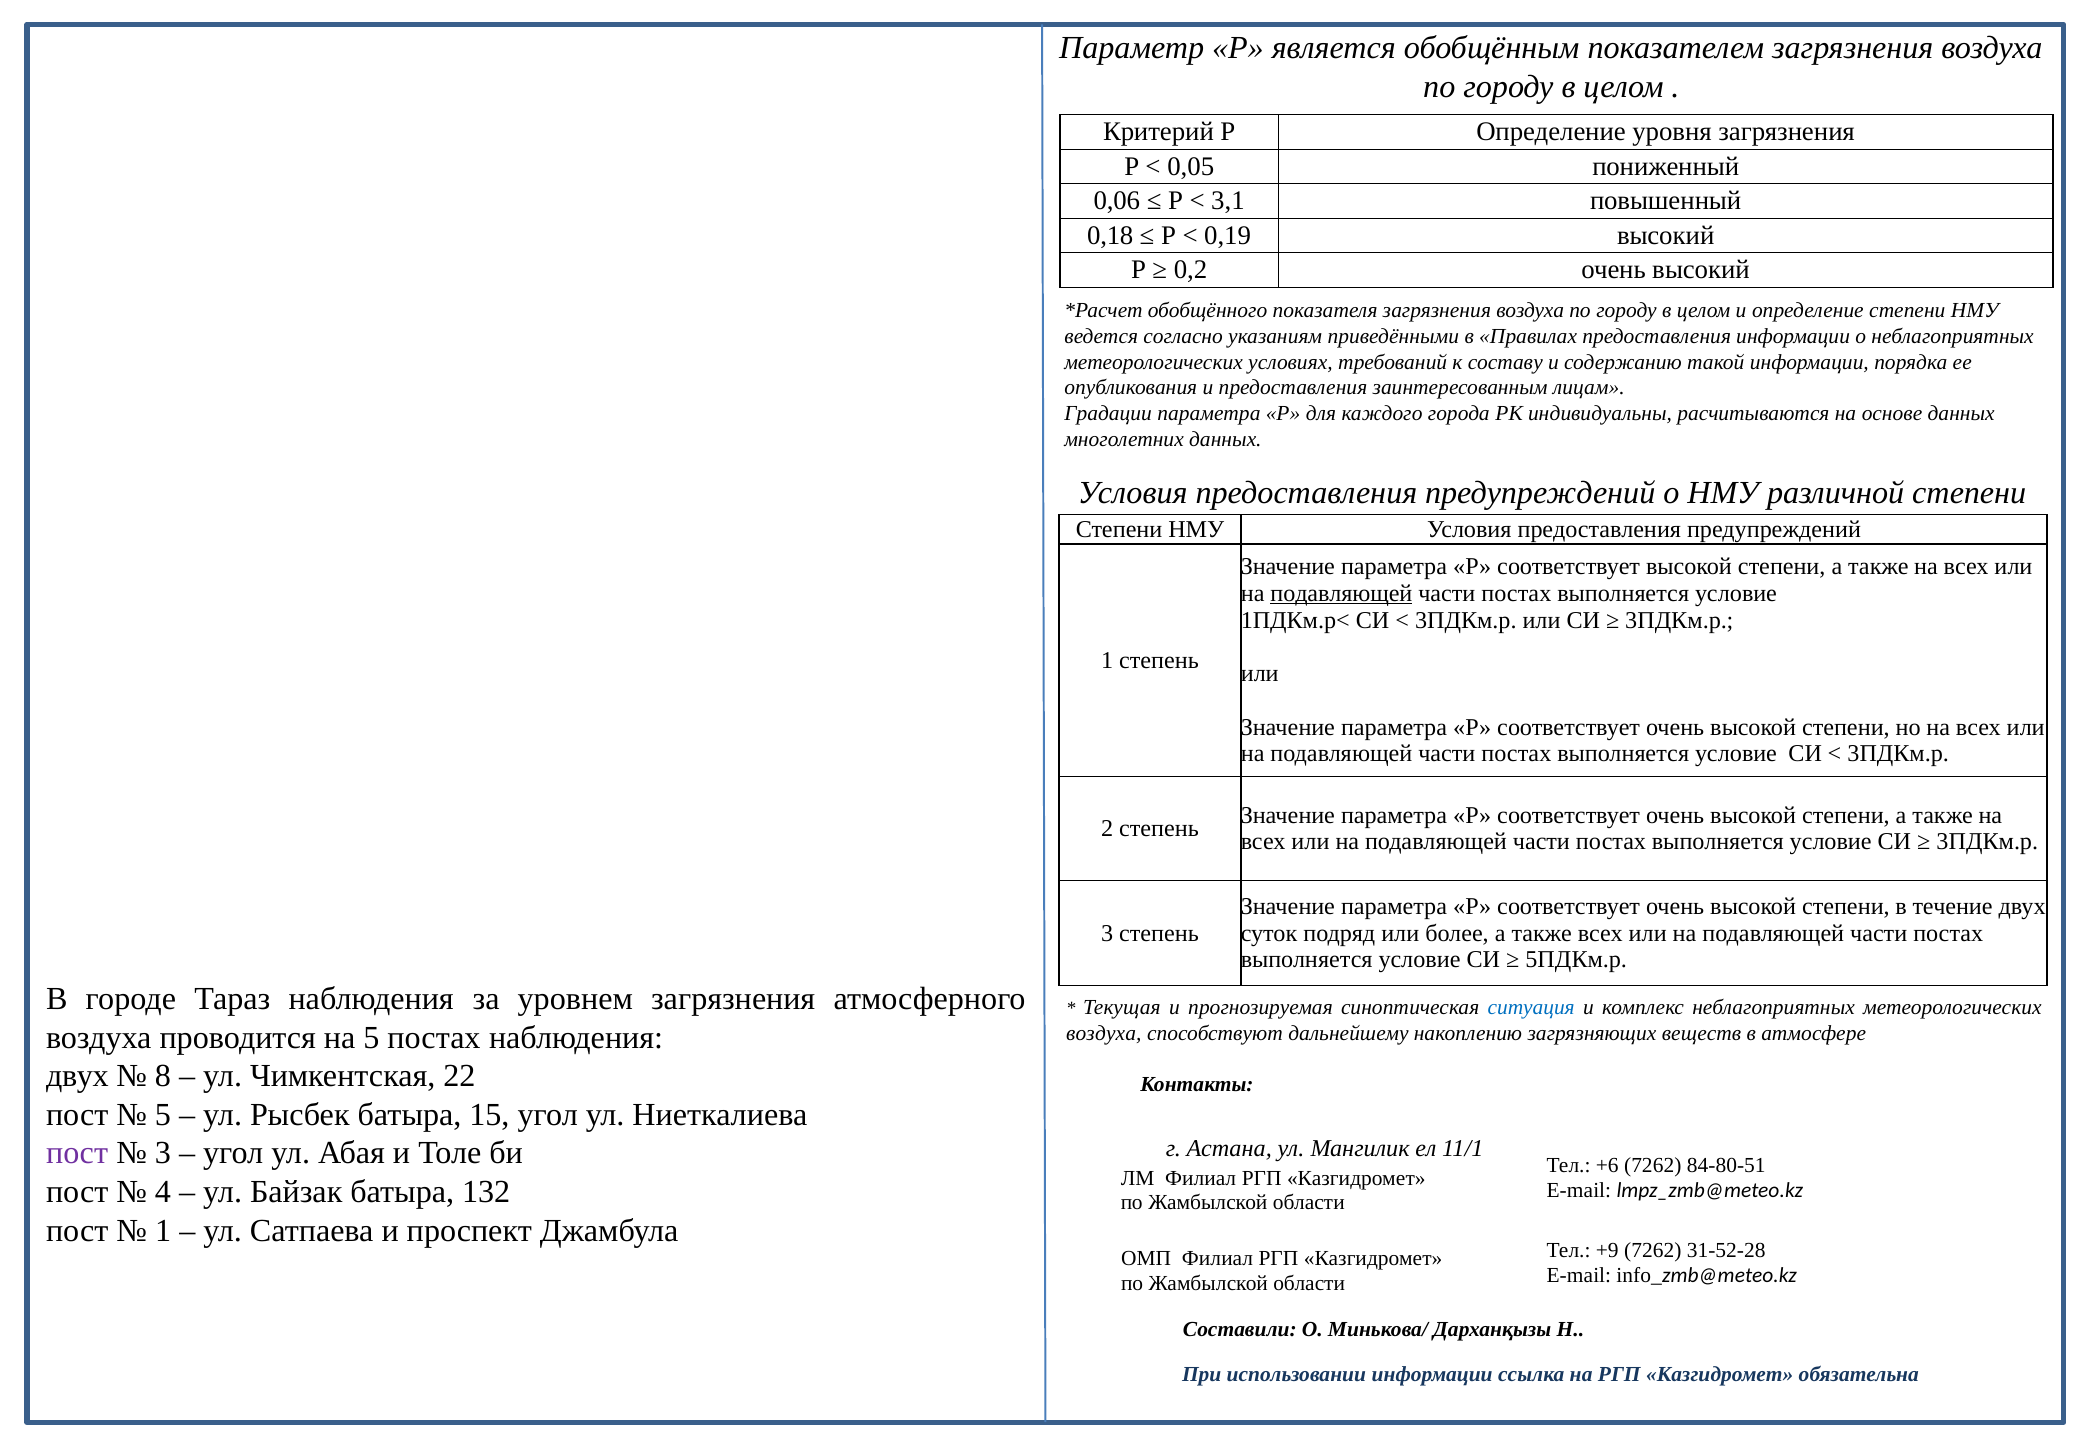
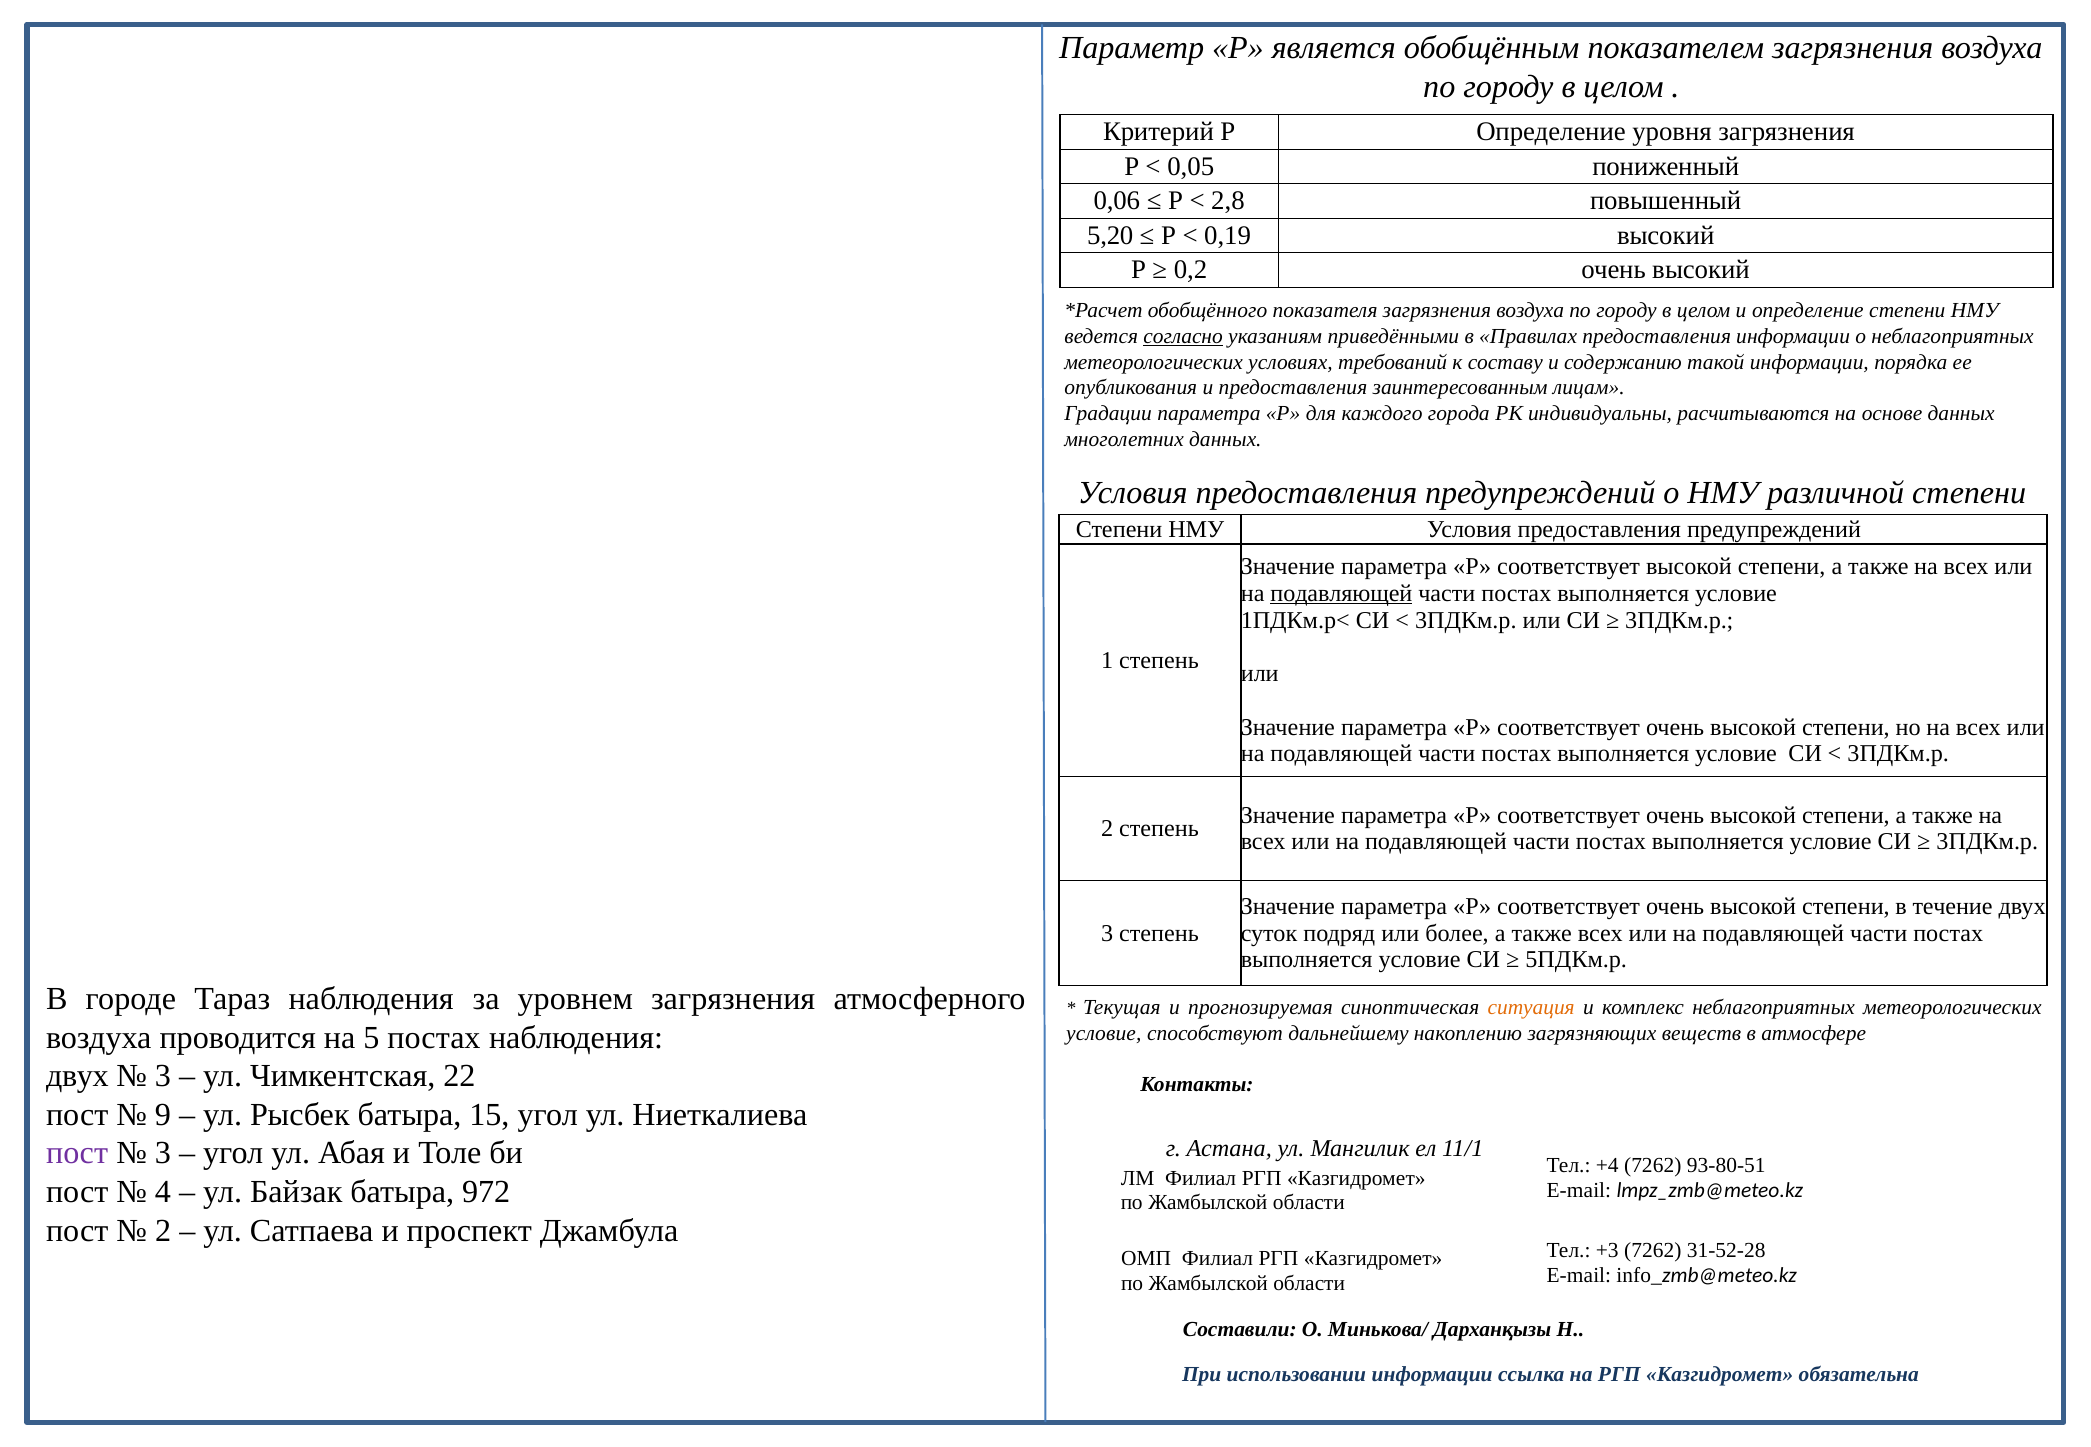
3,1: 3,1 -> 2,8
0,18: 0,18 -> 5,20
согласно underline: none -> present
ситуация colour: blue -> orange
воздуха at (1104, 1033): воздуха -> условие
8 at (163, 1076): 8 -> 3
5 at (163, 1115): 5 -> 9
+6: +6 -> +4
84-80-51: 84-80-51 -> 93-80-51
132: 132 -> 972
1 at (163, 1231): 1 -> 2
+9: +9 -> +3
